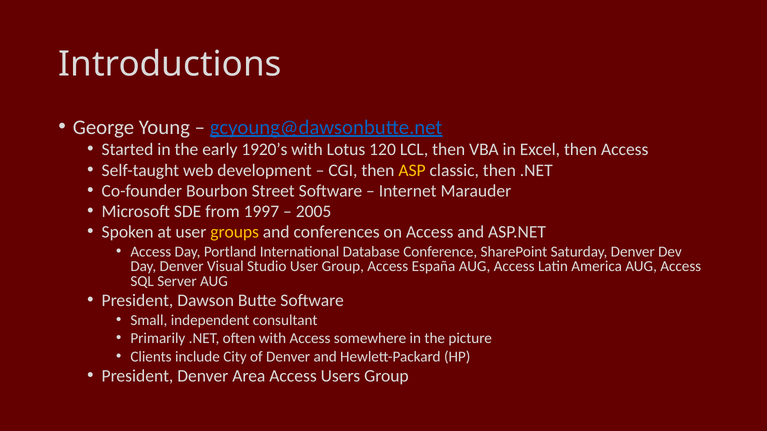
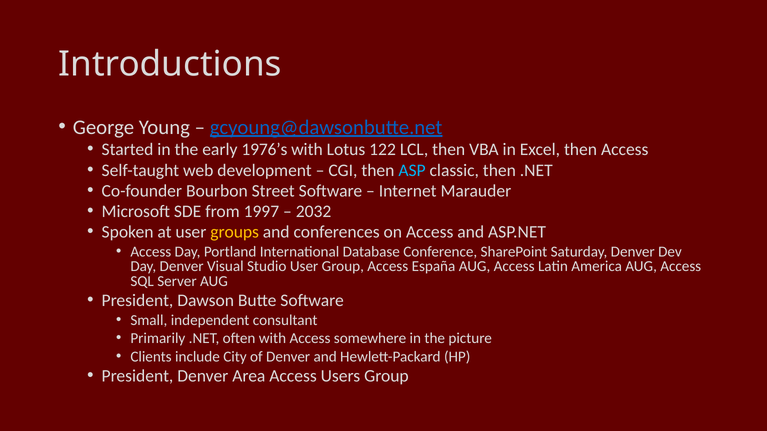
1920’s: 1920’s -> 1976’s
120: 120 -> 122
ASP colour: yellow -> light blue
2005: 2005 -> 2032
